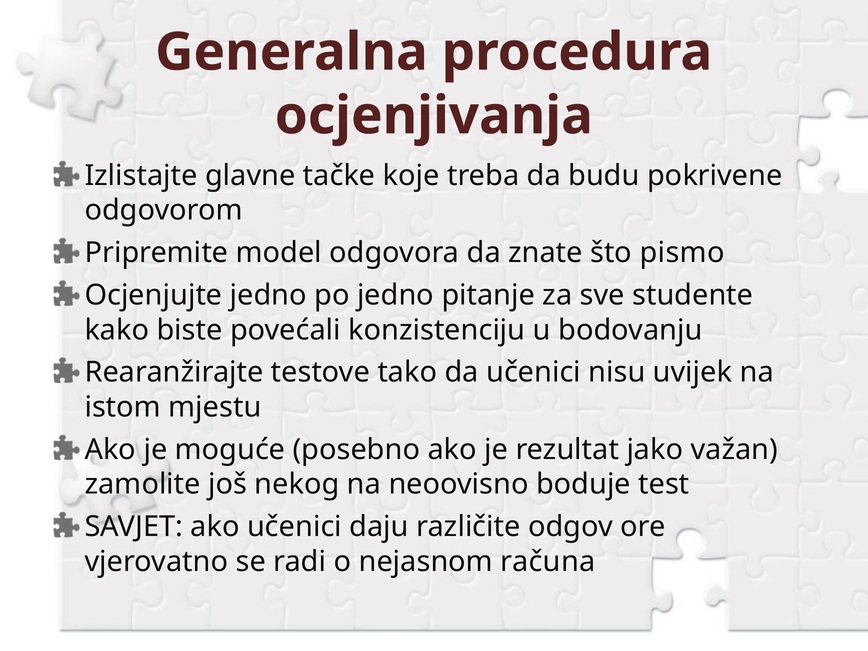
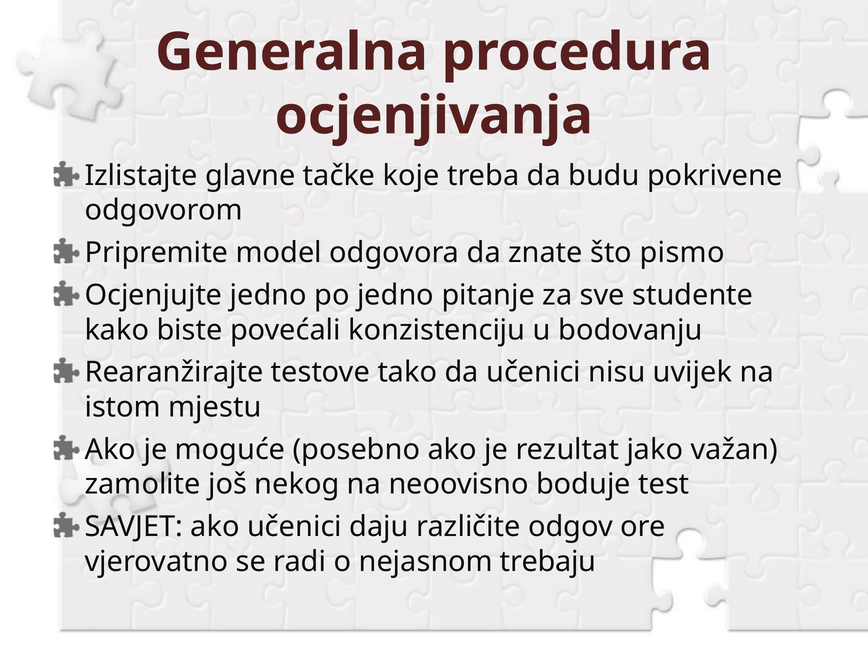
računa: računa -> trebaju
